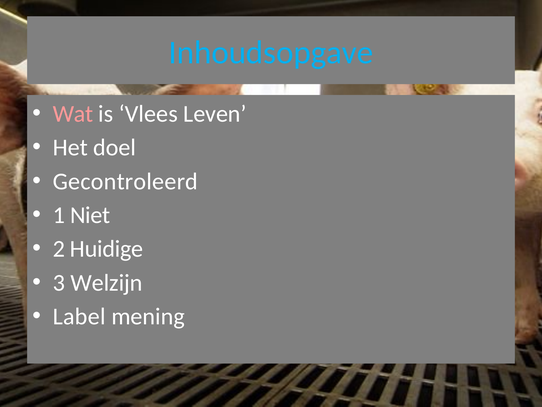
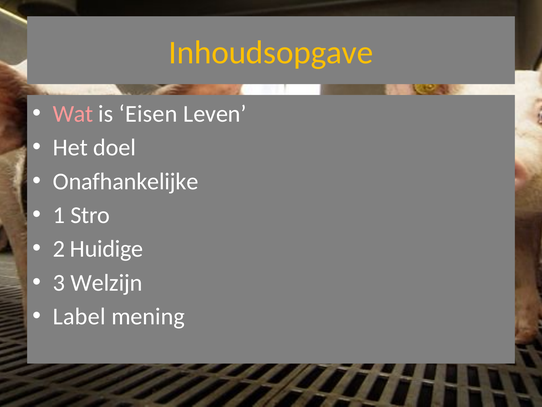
Inhoudsopgave colour: light blue -> yellow
Vlees: Vlees -> Eisen
Gecontroleerd: Gecontroleerd -> Onafhankelijke
Niet: Niet -> Stro
